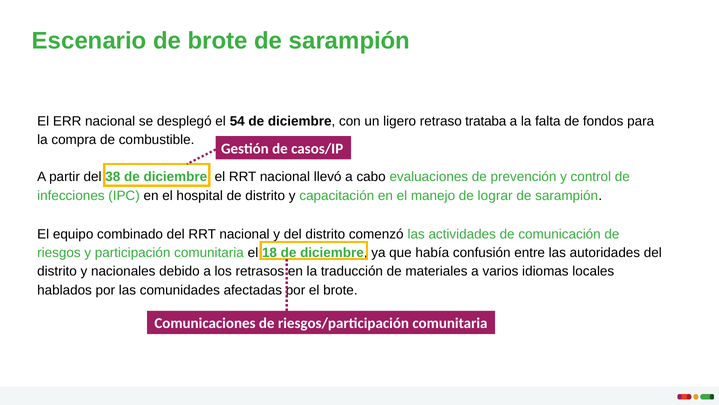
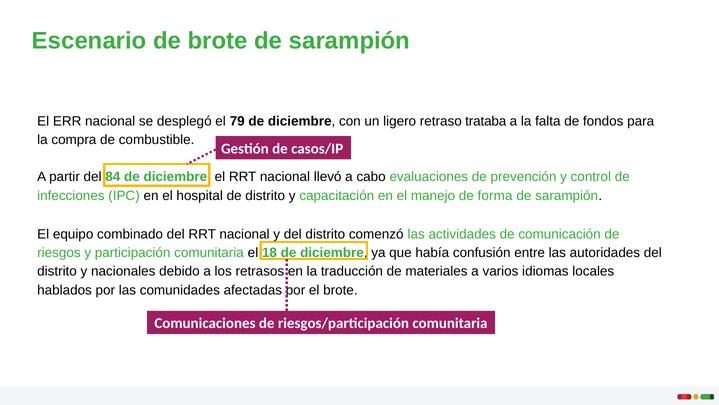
54: 54 -> 79
38: 38 -> 84
lograr: lograr -> forma
